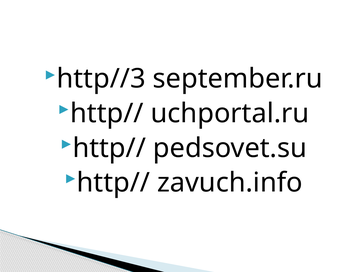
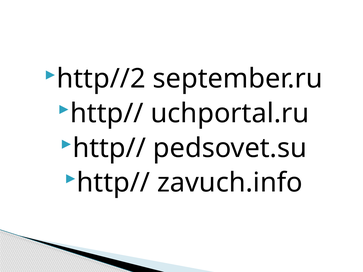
http//3: http//3 -> http//2
